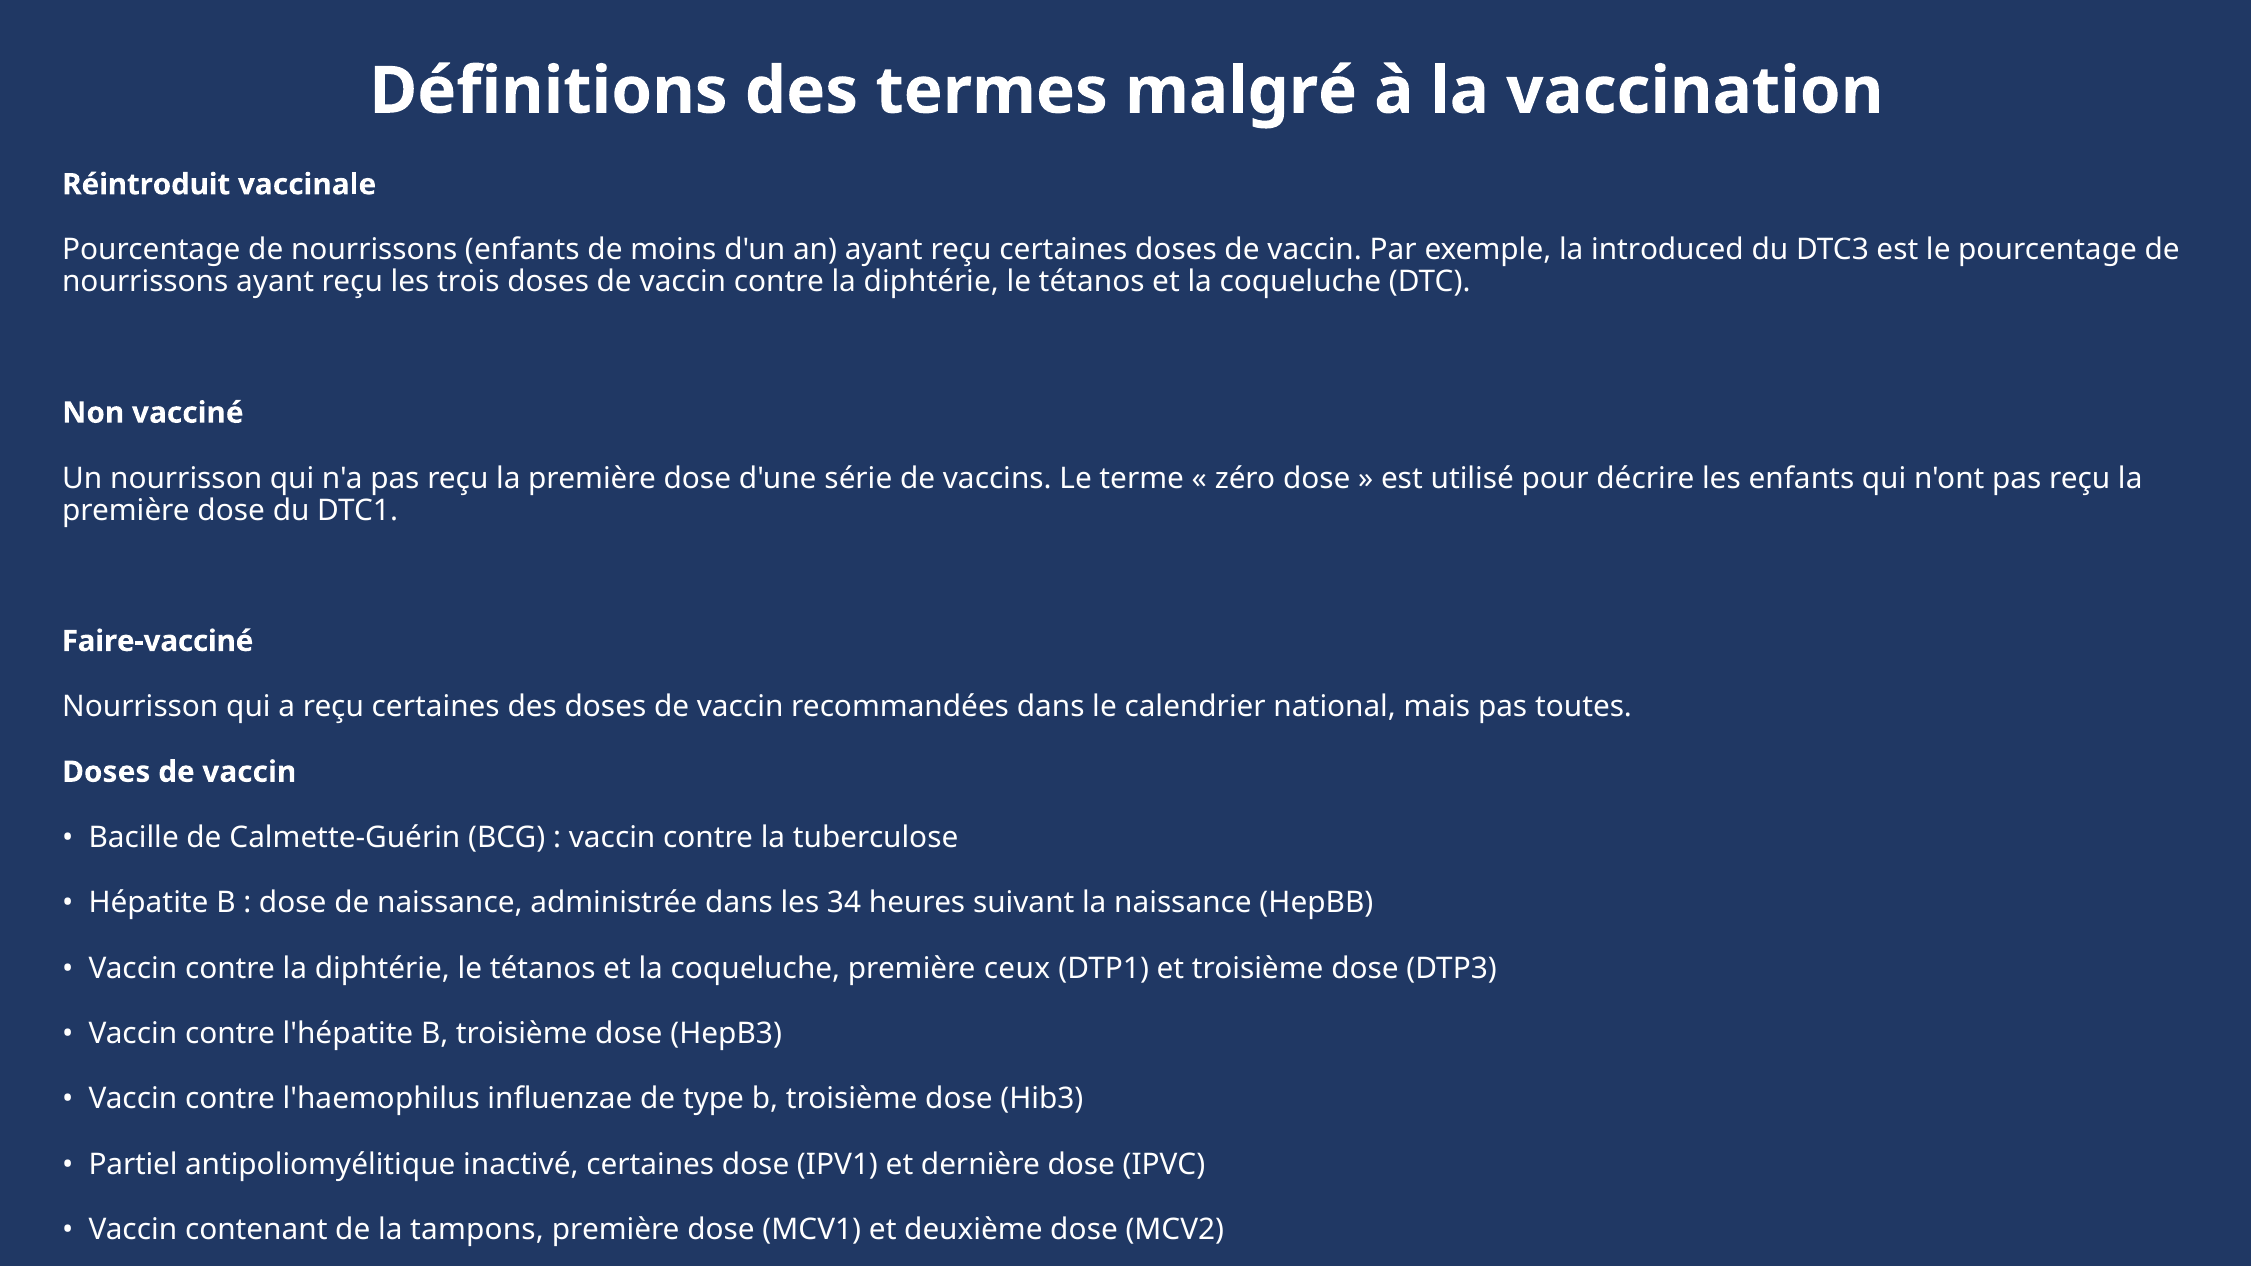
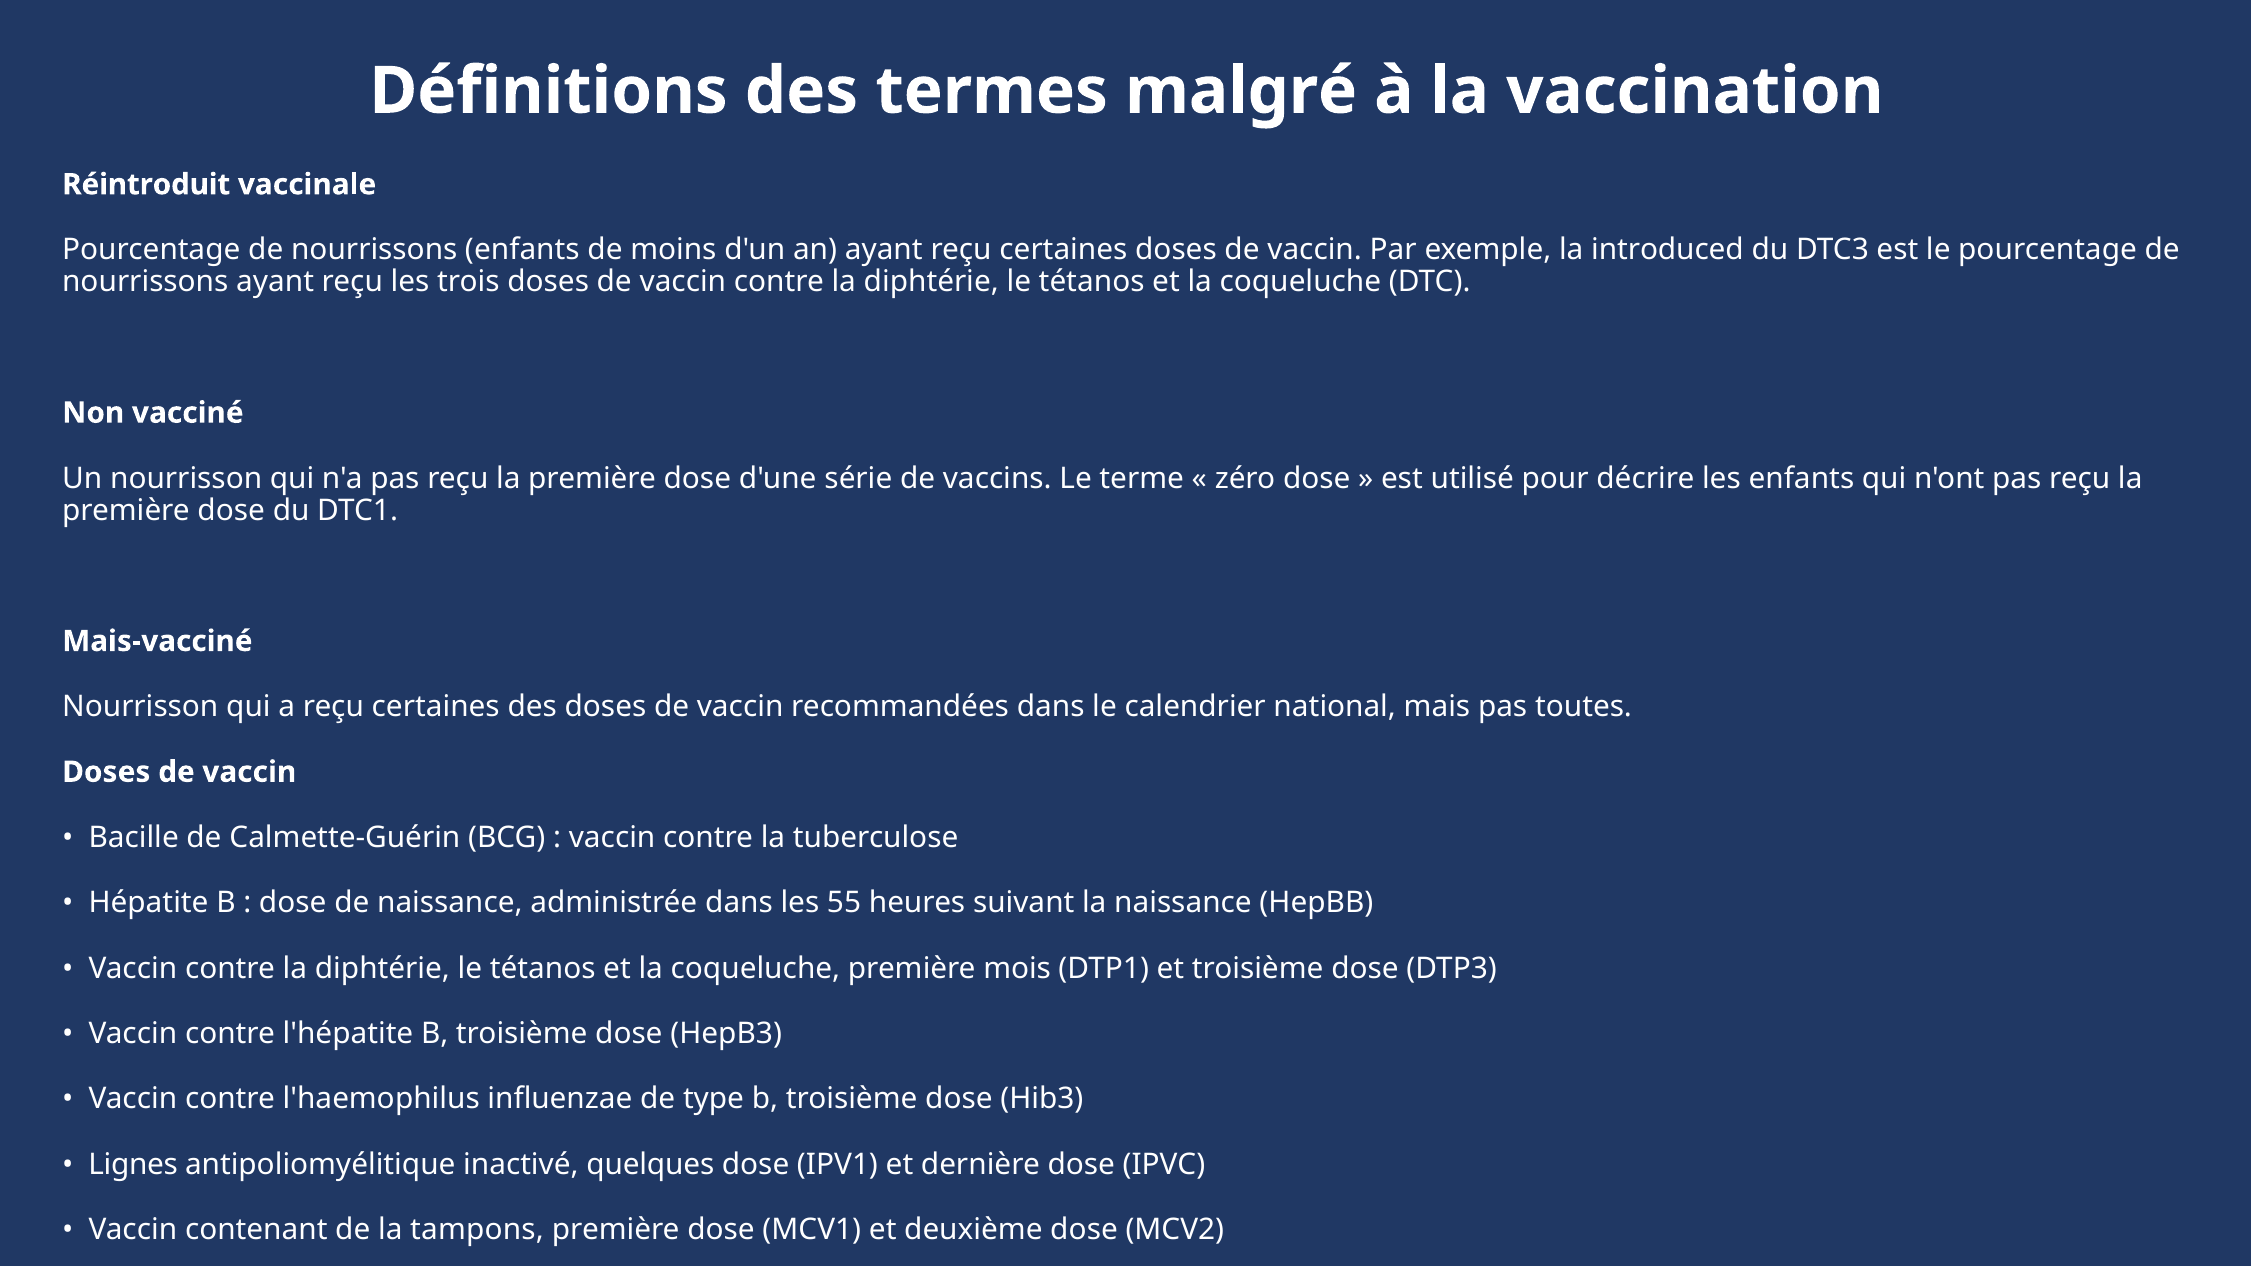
Faire-vacciné: Faire-vacciné -> Mais-vacciné
34: 34 -> 55
ceux: ceux -> mois
Partiel: Partiel -> Lignes
inactivé certaines: certaines -> quelques
